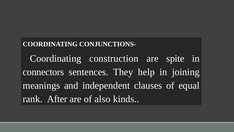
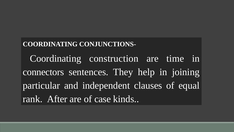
spite: spite -> time
meanings: meanings -> particular
also: also -> case
